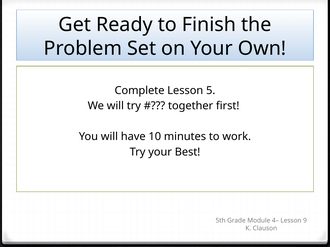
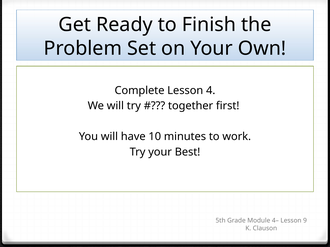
5: 5 -> 4
